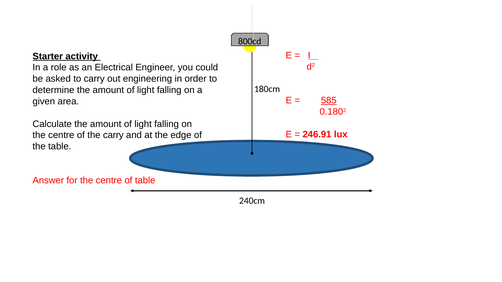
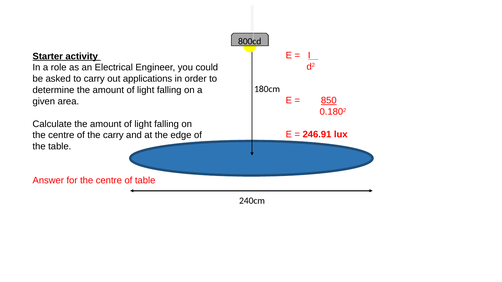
engineering: engineering -> applications
585: 585 -> 850
